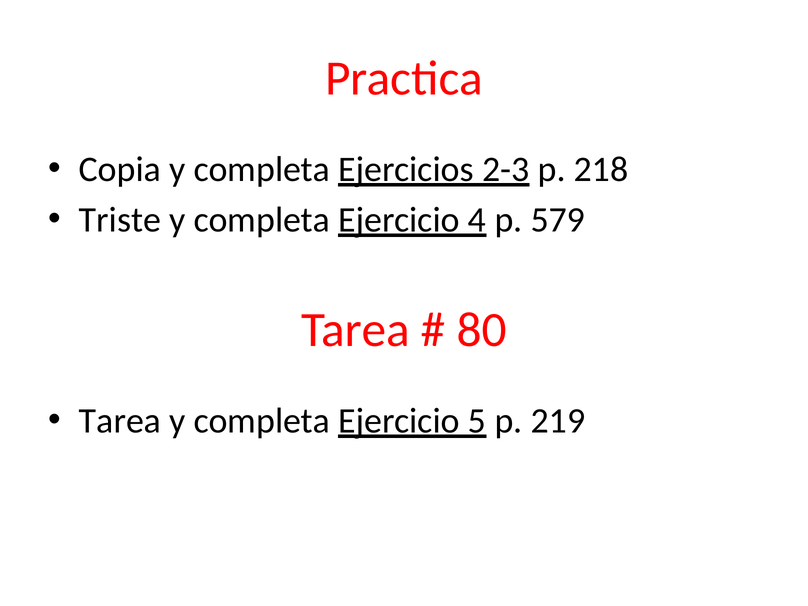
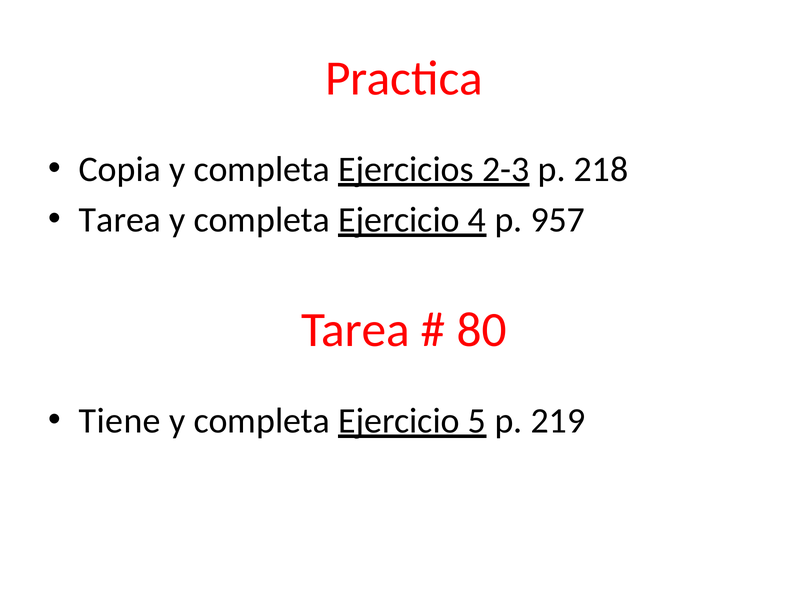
Triste at (120, 220): Triste -> Tarea
579: 579 -> 957
Tarea at (120, 421): Tarea -> Tiene
